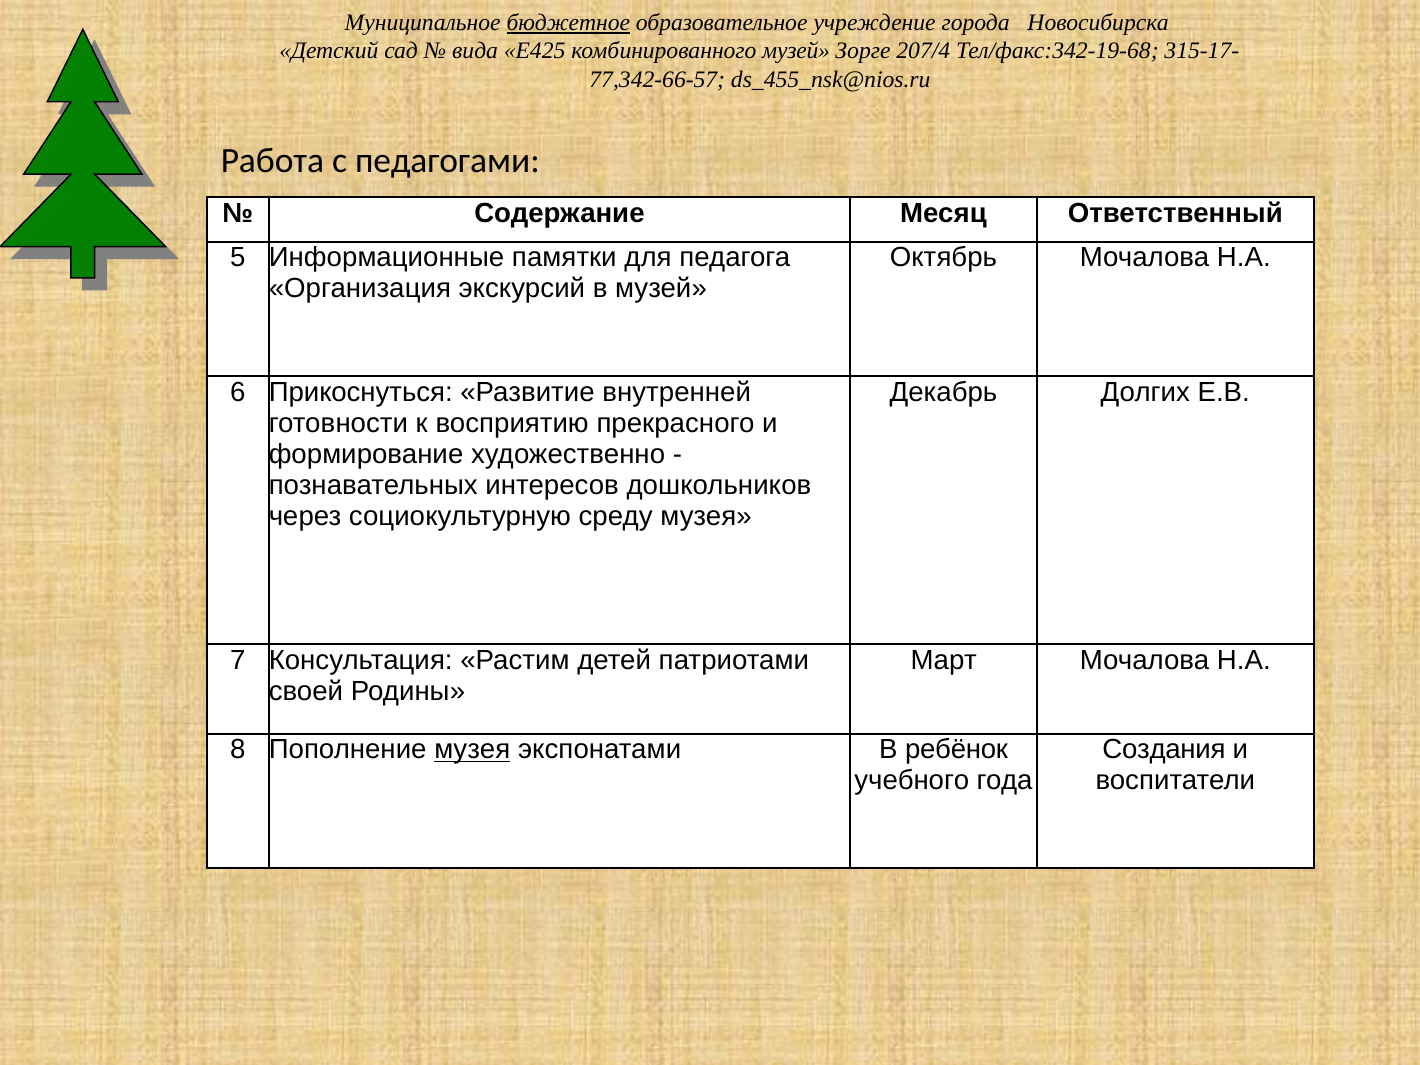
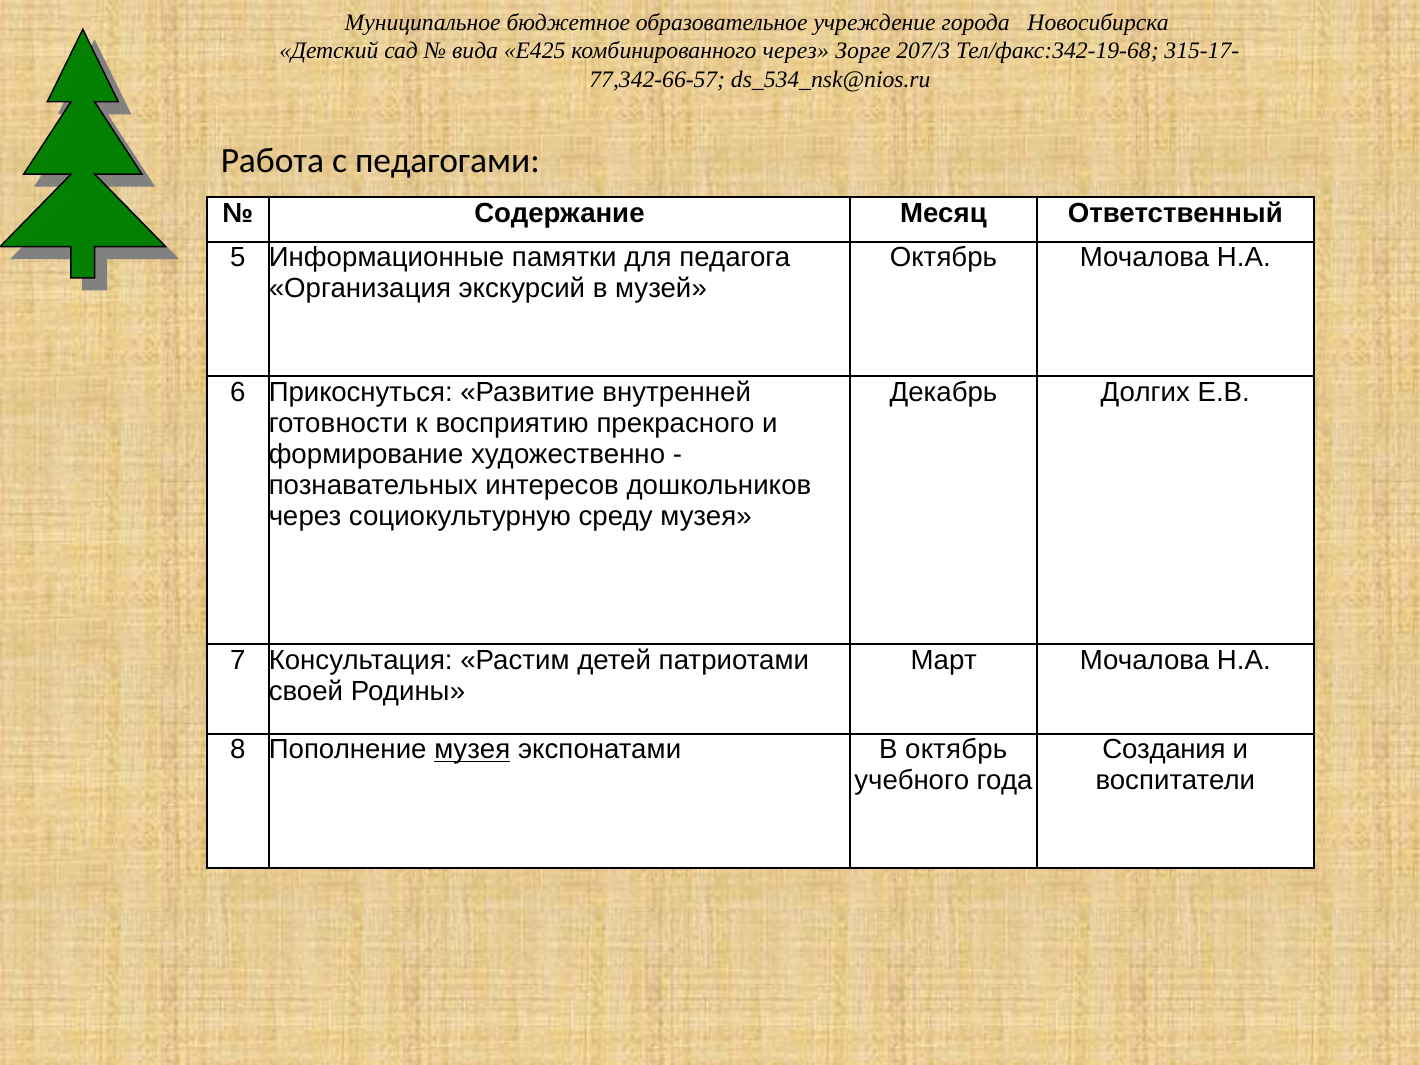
бюджетное underline: present -> none
комбинированного музей: музей -> через
207/4: 207/4 -> 207/3
ds_455_nsk@nios.ru: ds_455_nsk@nios.ru -> ds_534_nsk@nios.ru
В ребёнок: ребёнок -> октябрь
